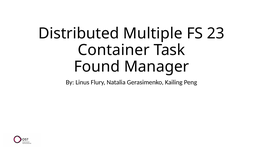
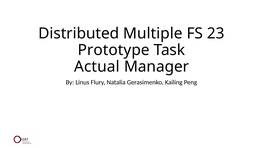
Container: Container -> Prototype
Found: Found -> Actual
